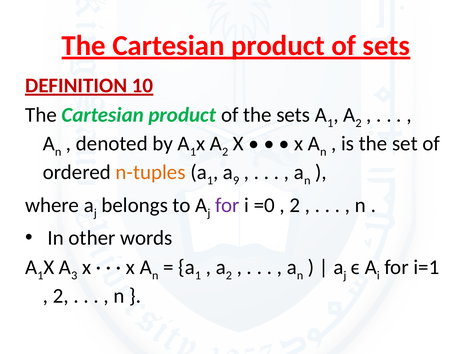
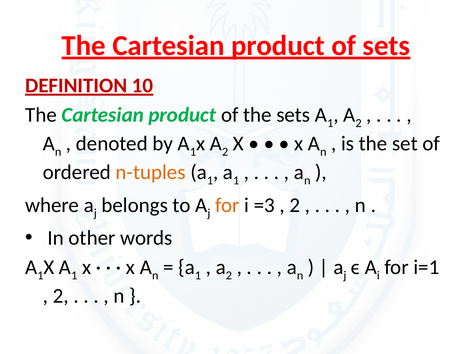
9 at (236, 180): 9 -> 1
for at (227, 205) colour: purple -> orange
=0: =0 -> =3
3 at (74, 276): 3 -> 1
